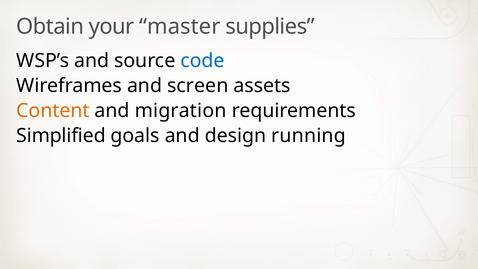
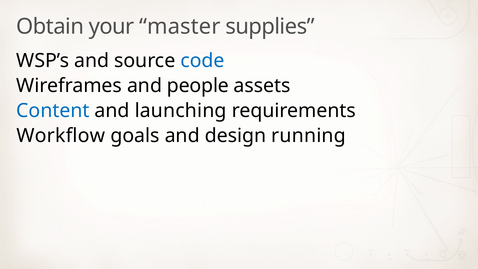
screen: screen -> people
Content colour: orange -> blue
migration: migration -> launching
Simplified: Simplified -> Workflow
